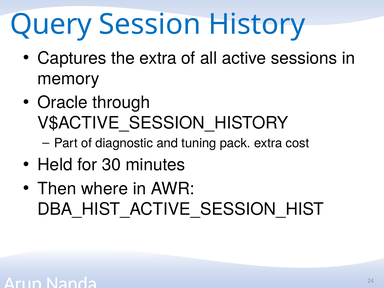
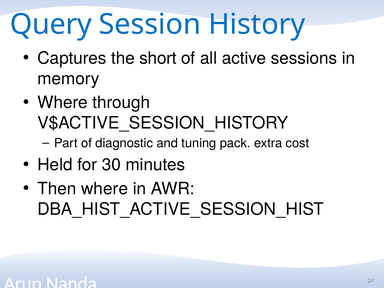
the extra: extra -> short
Oracle at (63, 103): Oracle -> Where
